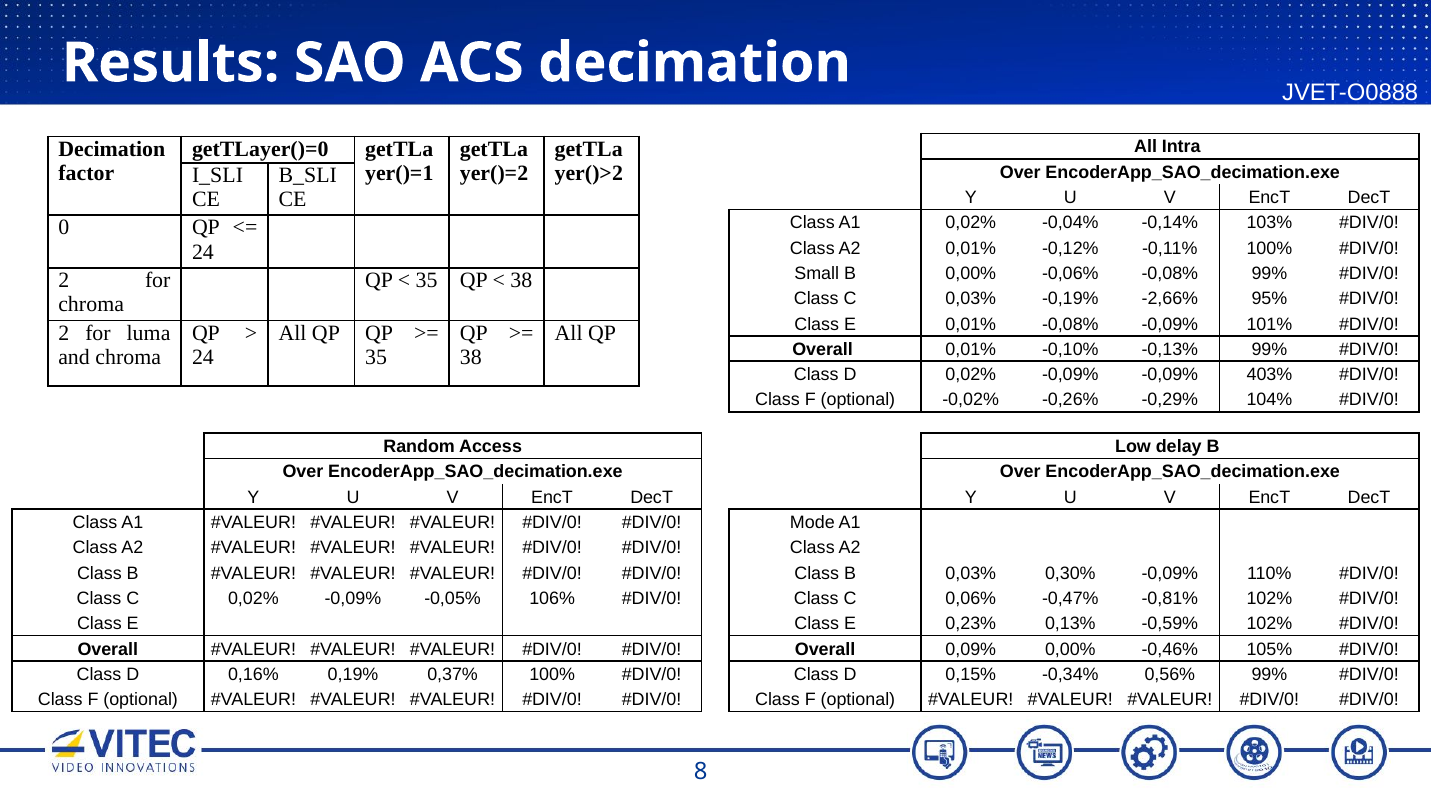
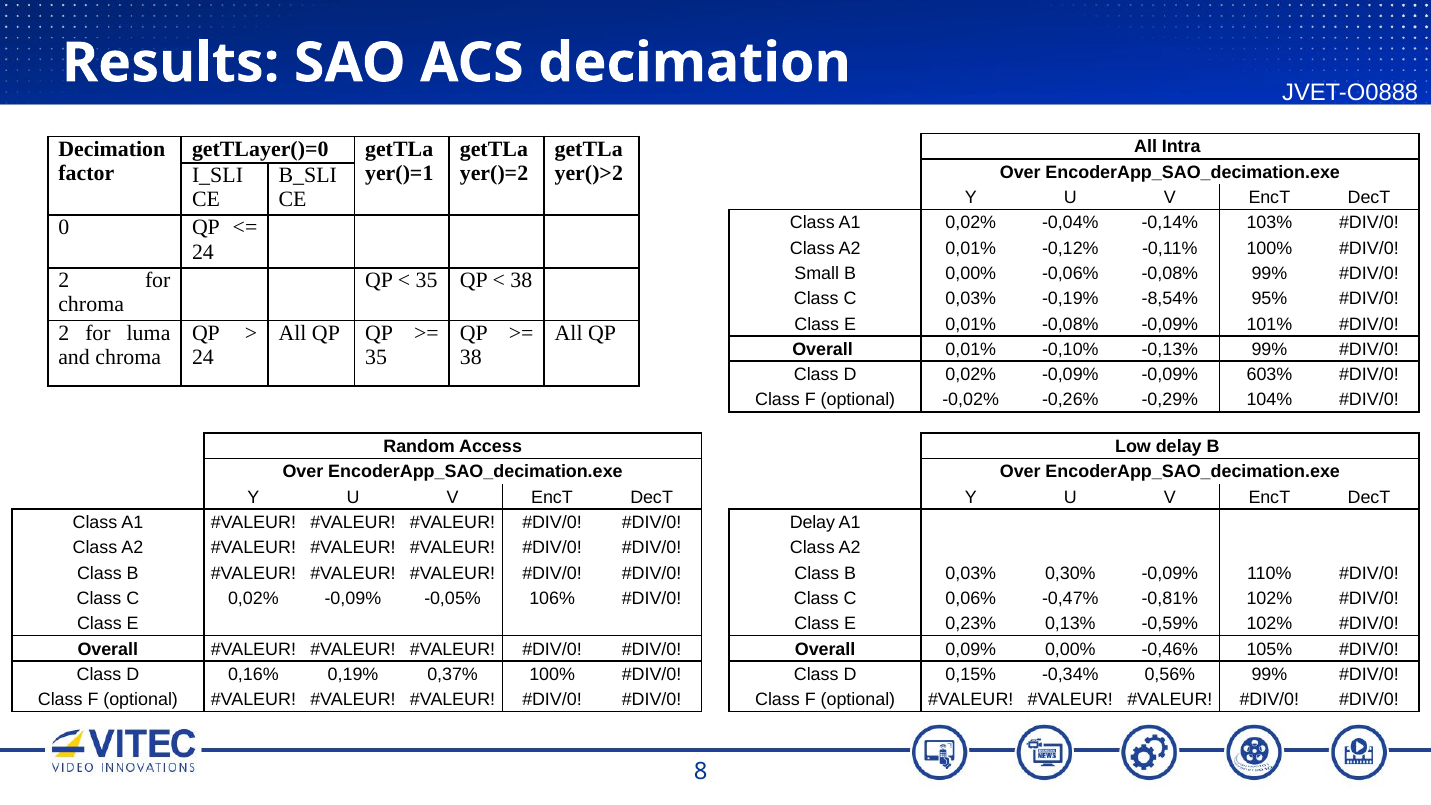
-2,66%: -2,66% -> -8,54%
403%: 403% -> 603%
Mode at (812, 523): Mode -> Delay
